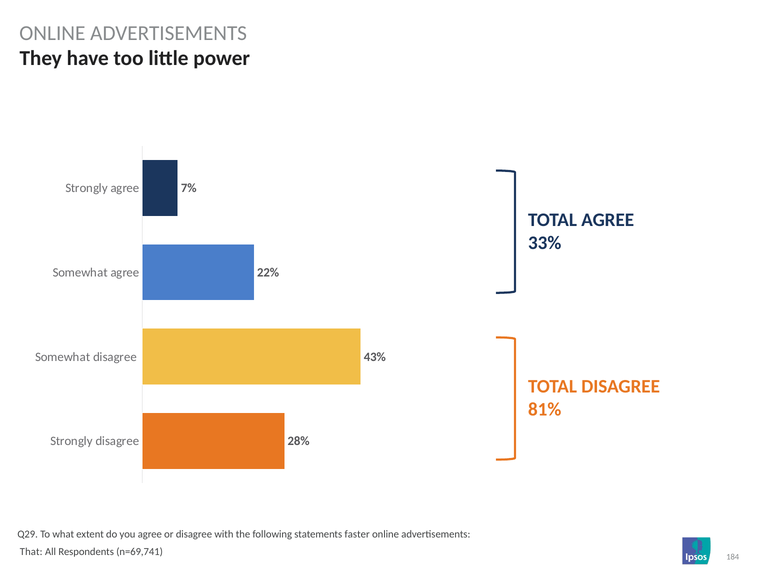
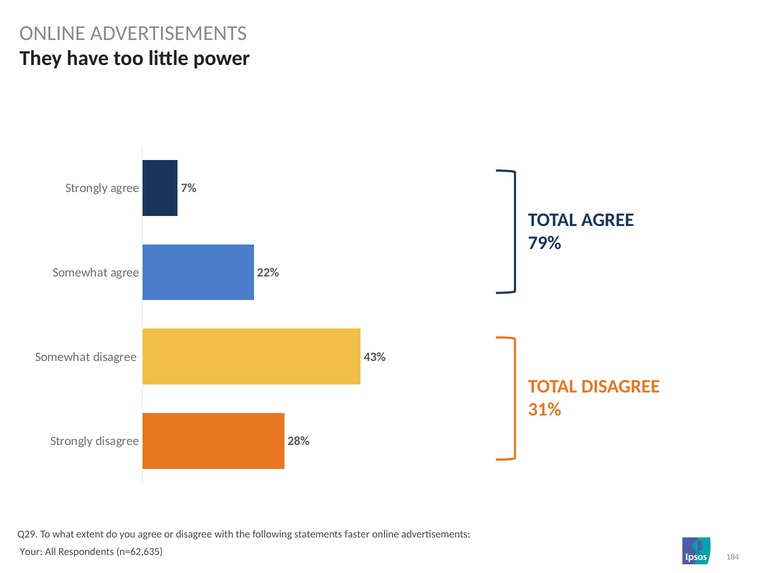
33%: 33% -> 79%
81%: 81% -> 31%
That: That -> Your
n=69,741: n=69,741 -> n=62,635
